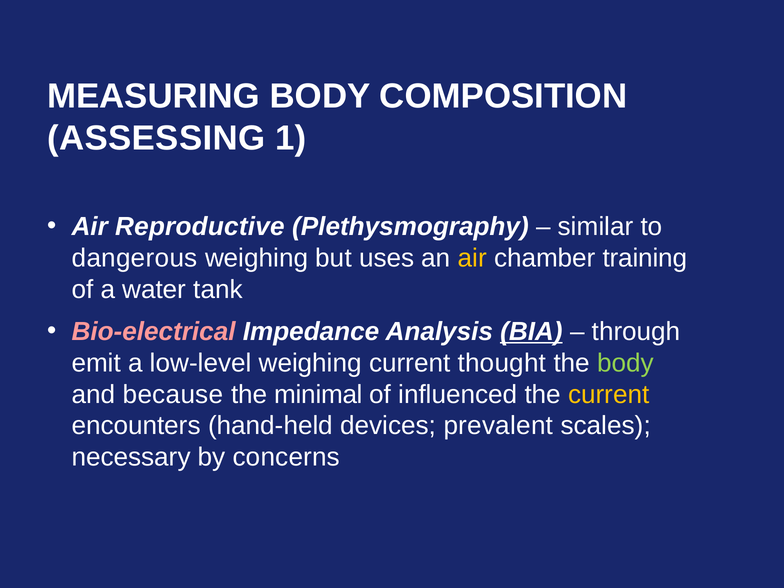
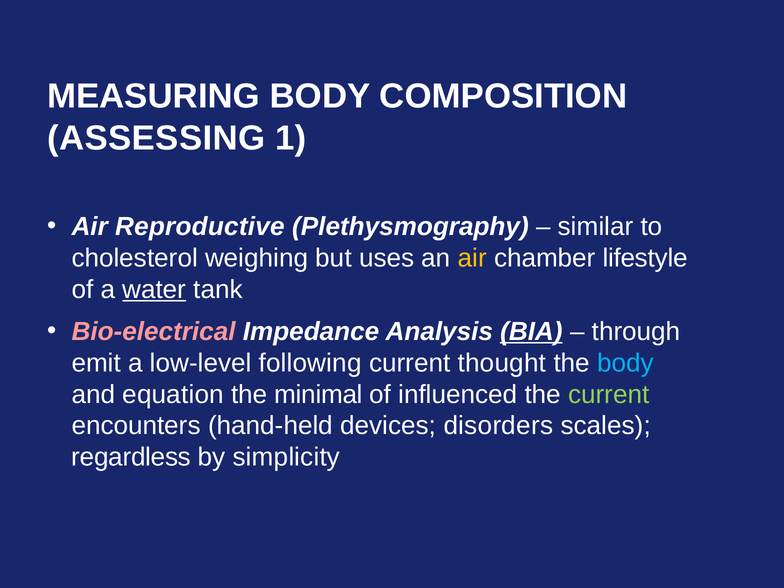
dangerous: dangerous -> cholesterol
training: training -> lifestyle
water underline: none -> present
low-level weighing: weighing -> following
body at (625, 363) colour: light green -> light blue
because: because -> equation
current at (609, 394) colour: yellow -> light green
prevalent: prevalent -> disorders
necessary: necessary -> regardless
concerns: concerns -> simplicity
